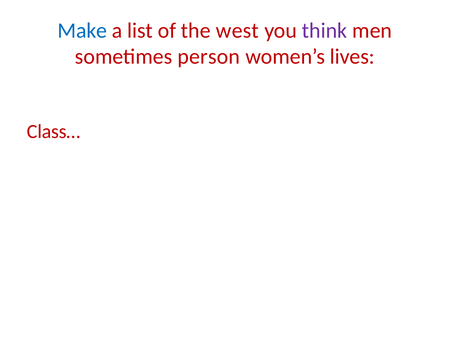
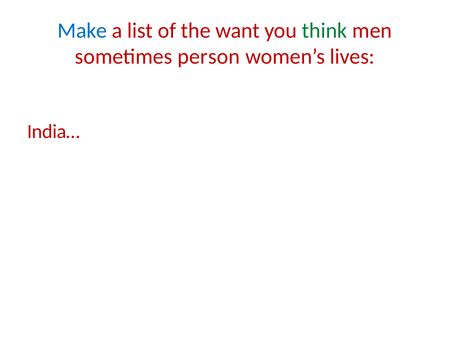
west: west -> want
think colour: purple -> green
Class…: Class… -> India…
